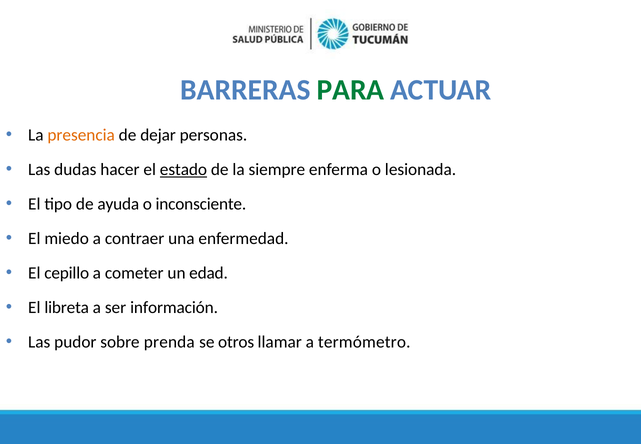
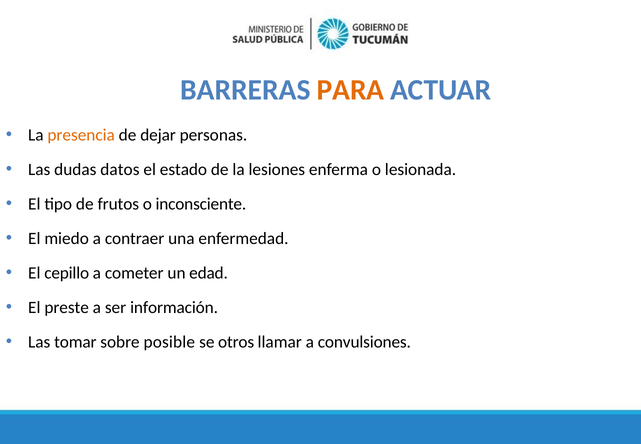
PARA colour: green -> orange
hacer: hacer -> datos
estado underline: present -> none
siempre: siempre -> lesiones
ayuda: ayuda -> frutos
libreta: libreta -> preste
pudor: pudor -> tomar
prenda: prenda -> posible
termómetro: termómetro -> convulsiones
